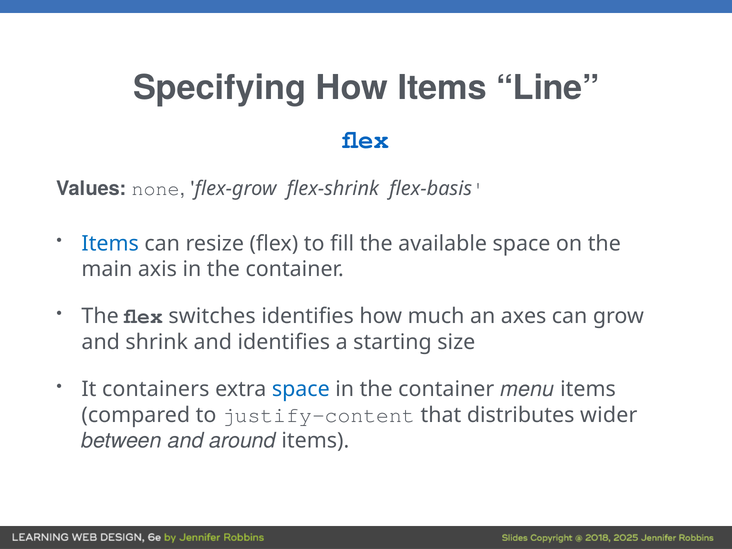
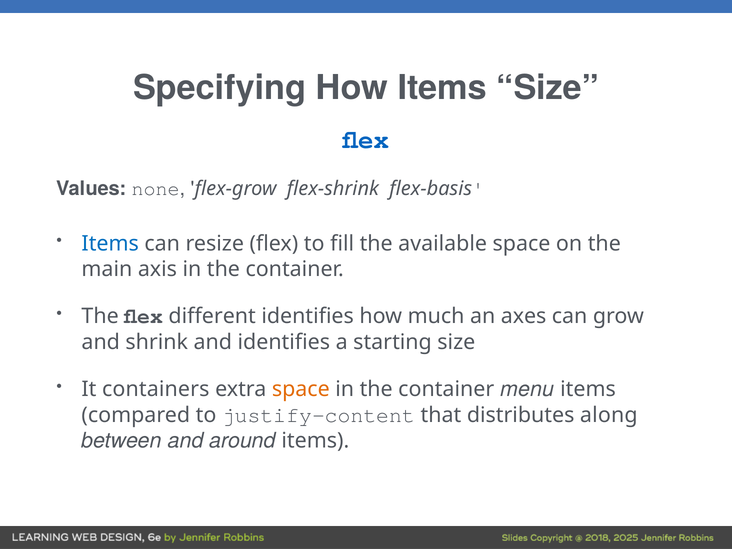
Items Line: Line -> Size
switches: switches -> different
space at (301, 389) colour: blue -> orange
wider: wider -> along
